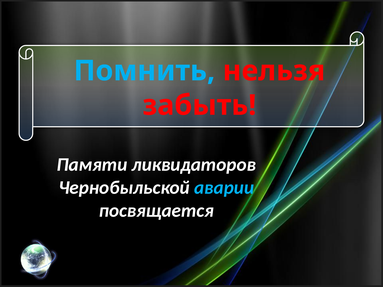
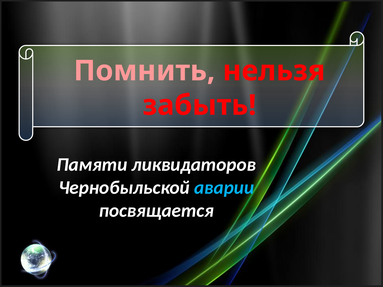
Помнить colour: light blue -> pink
